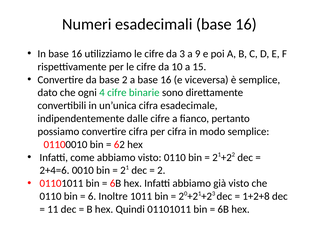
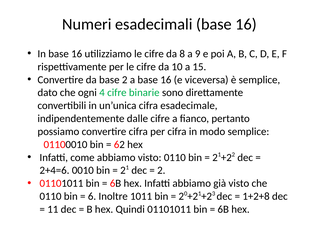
da 3: 3 -> 8
